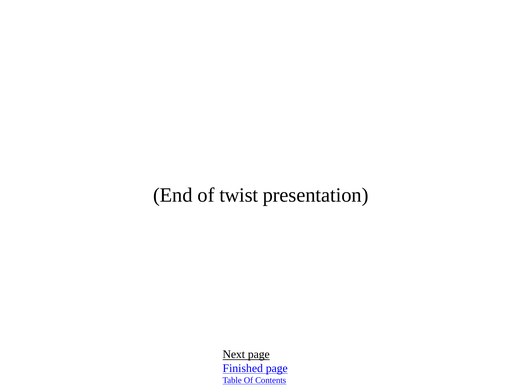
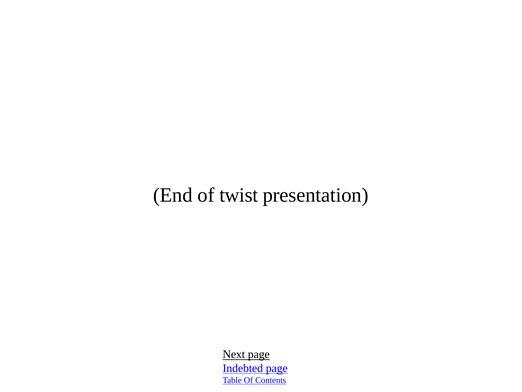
Finished: Finished -> Indebted
